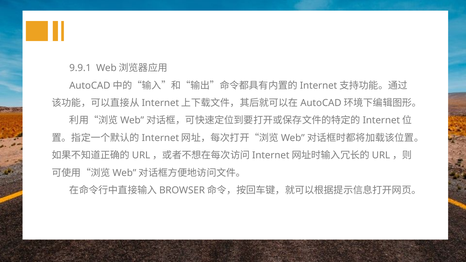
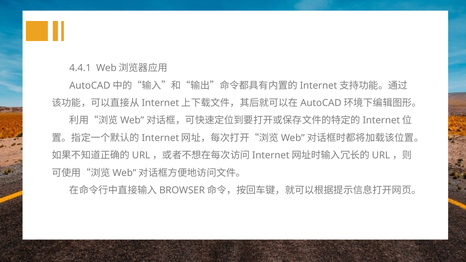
9.9.1: 9.9.1 -> 4.4.1
